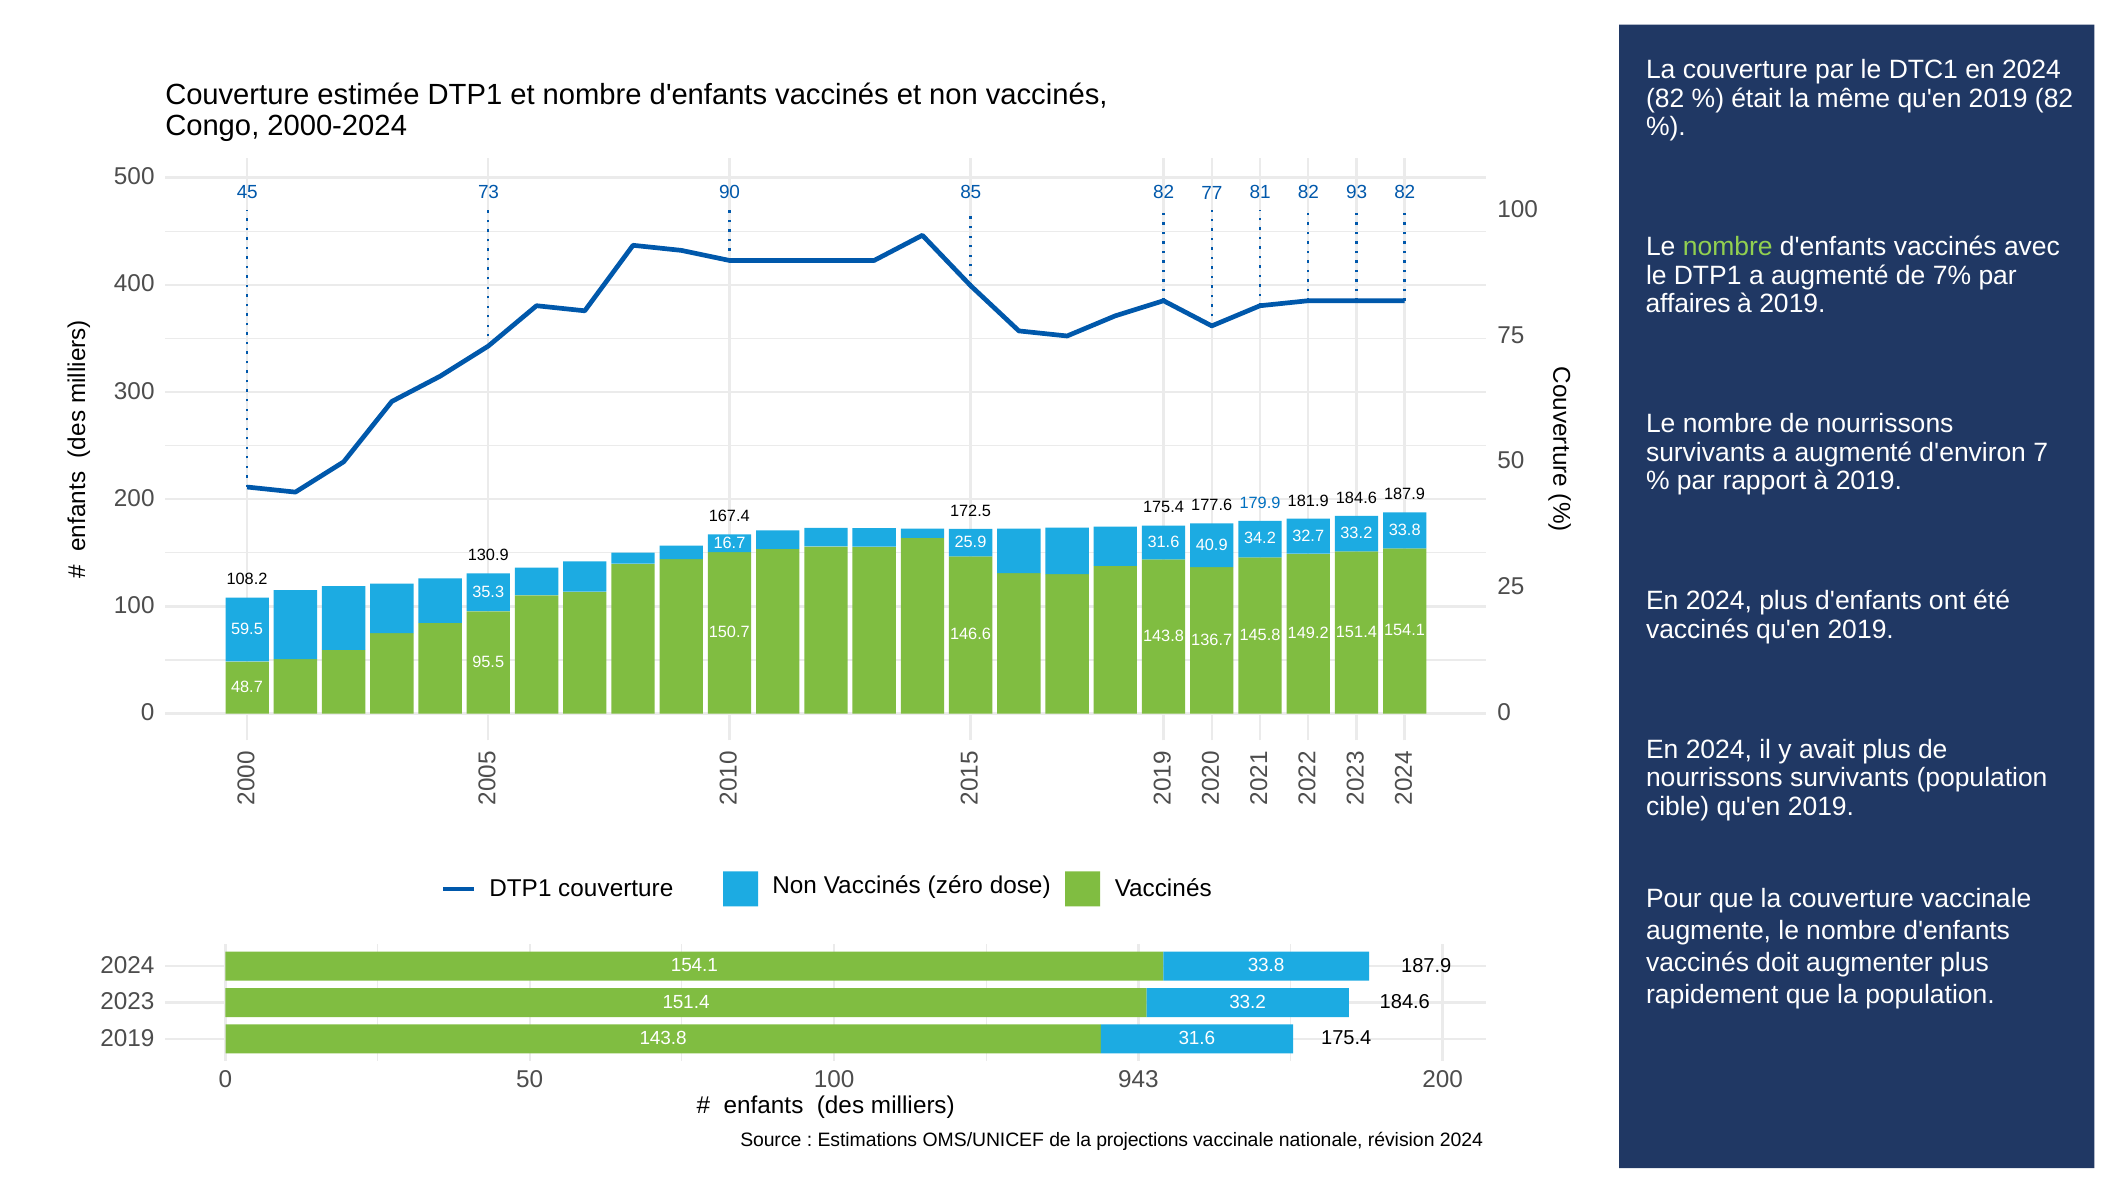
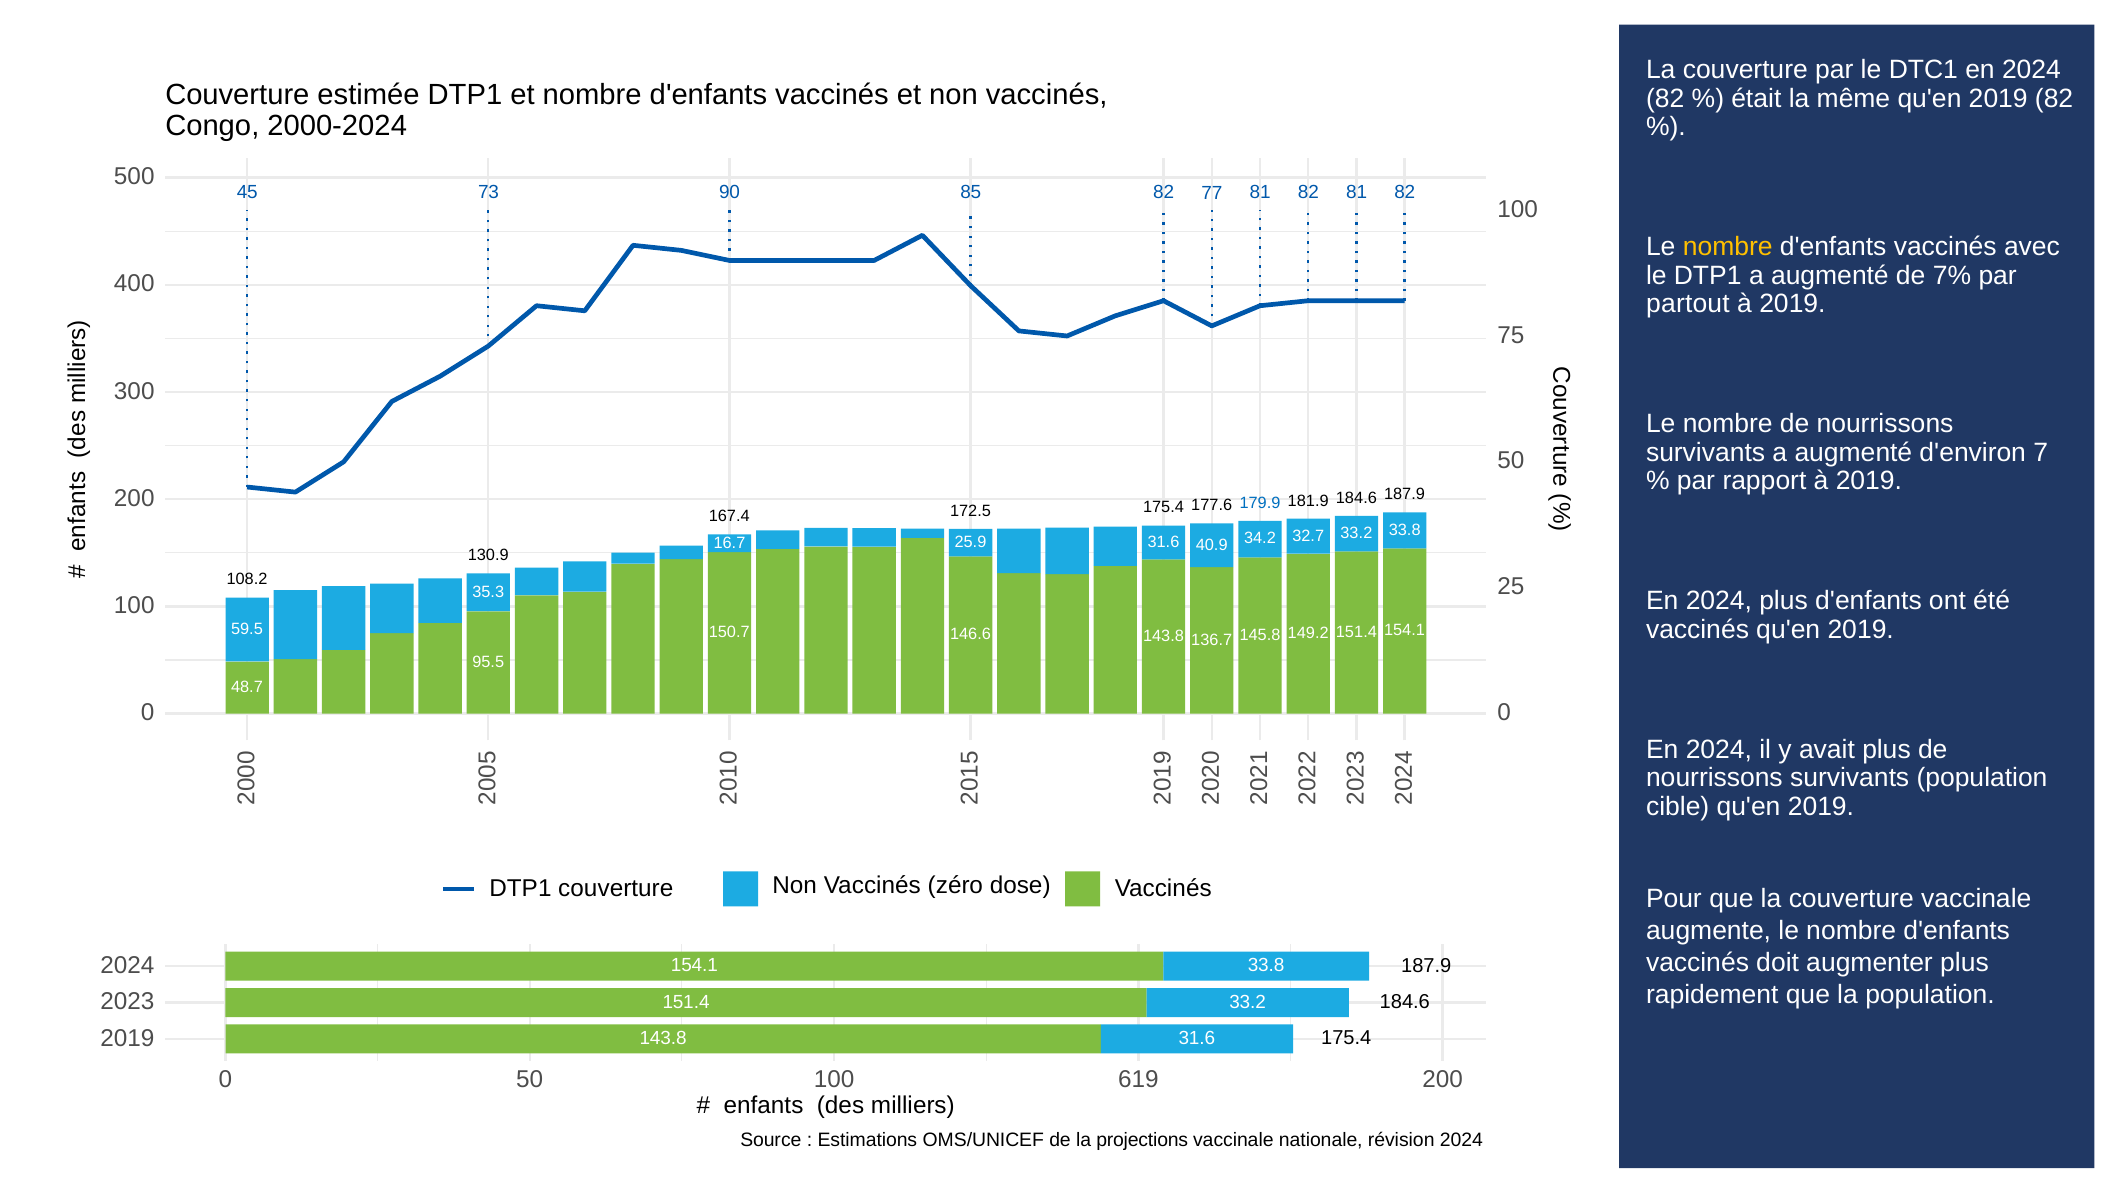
82 93: 93 -> 81
nombre at (1728, 247) colour: light green -> yellow
affaires: affaires -> partout
943: 943 -> 619
